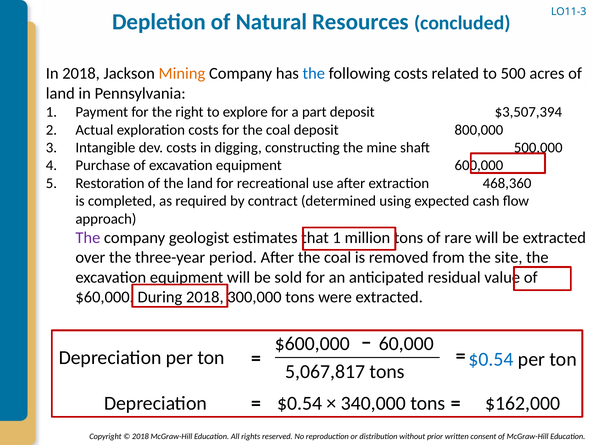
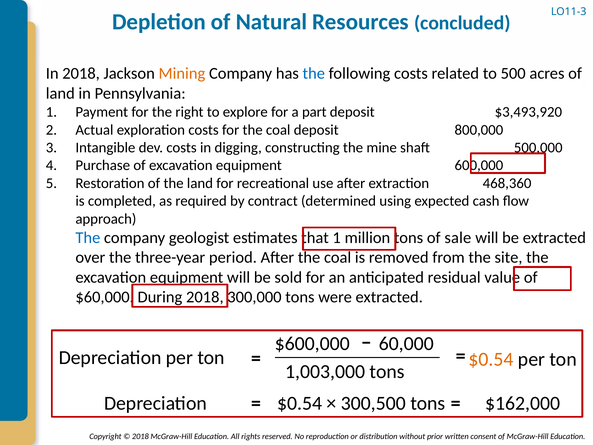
$3,507,394: $3,507,394 -> $3,493,920
The at (88, 238) colour: purple -> blue
rare: rare -> sale
$0.54 at (491, 359) colour: blue -> orange
5,067,817: 5,067,817 -> 1,003,000
340,000: 340,000 -> 300,500
